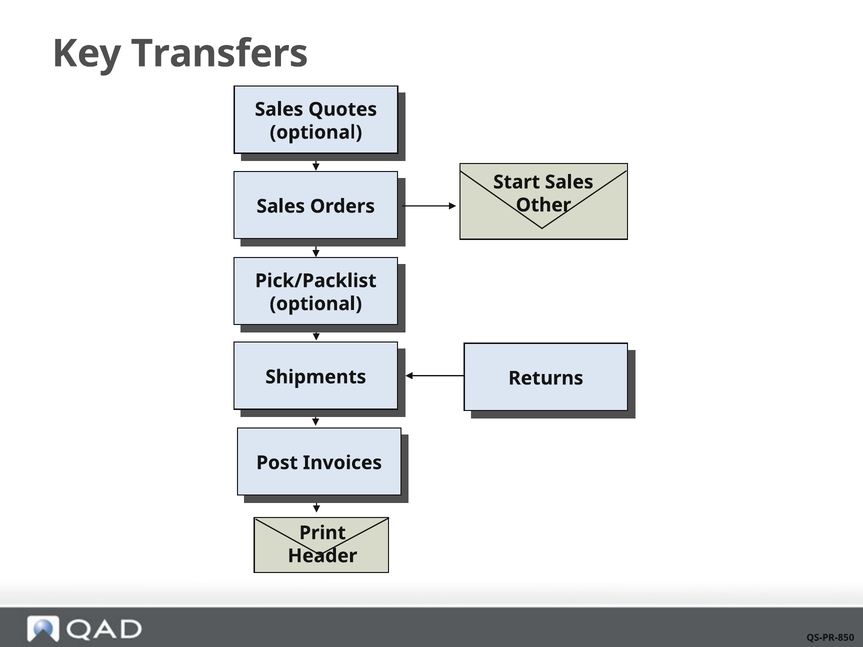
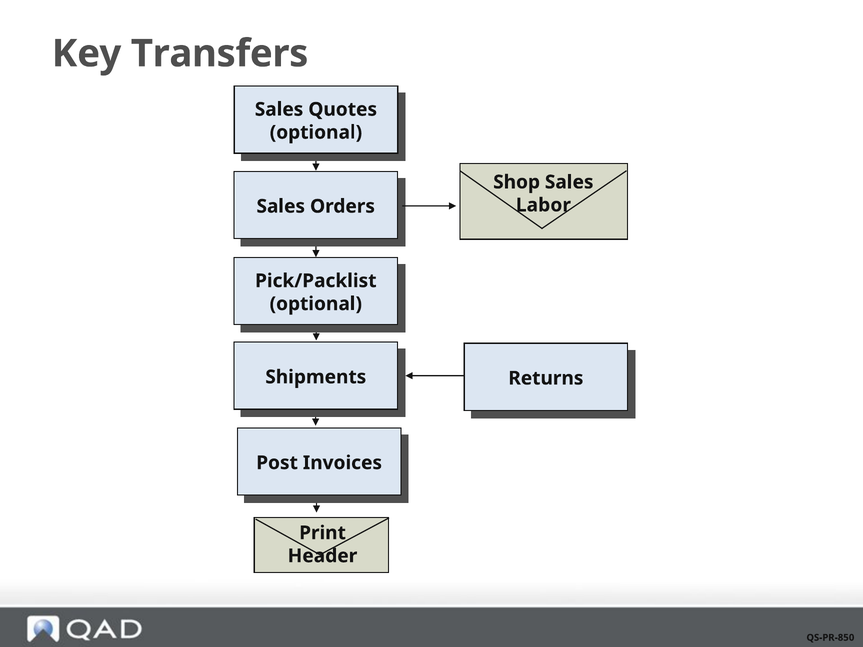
Start: Start -> Shop
Other: Other -> Labor
